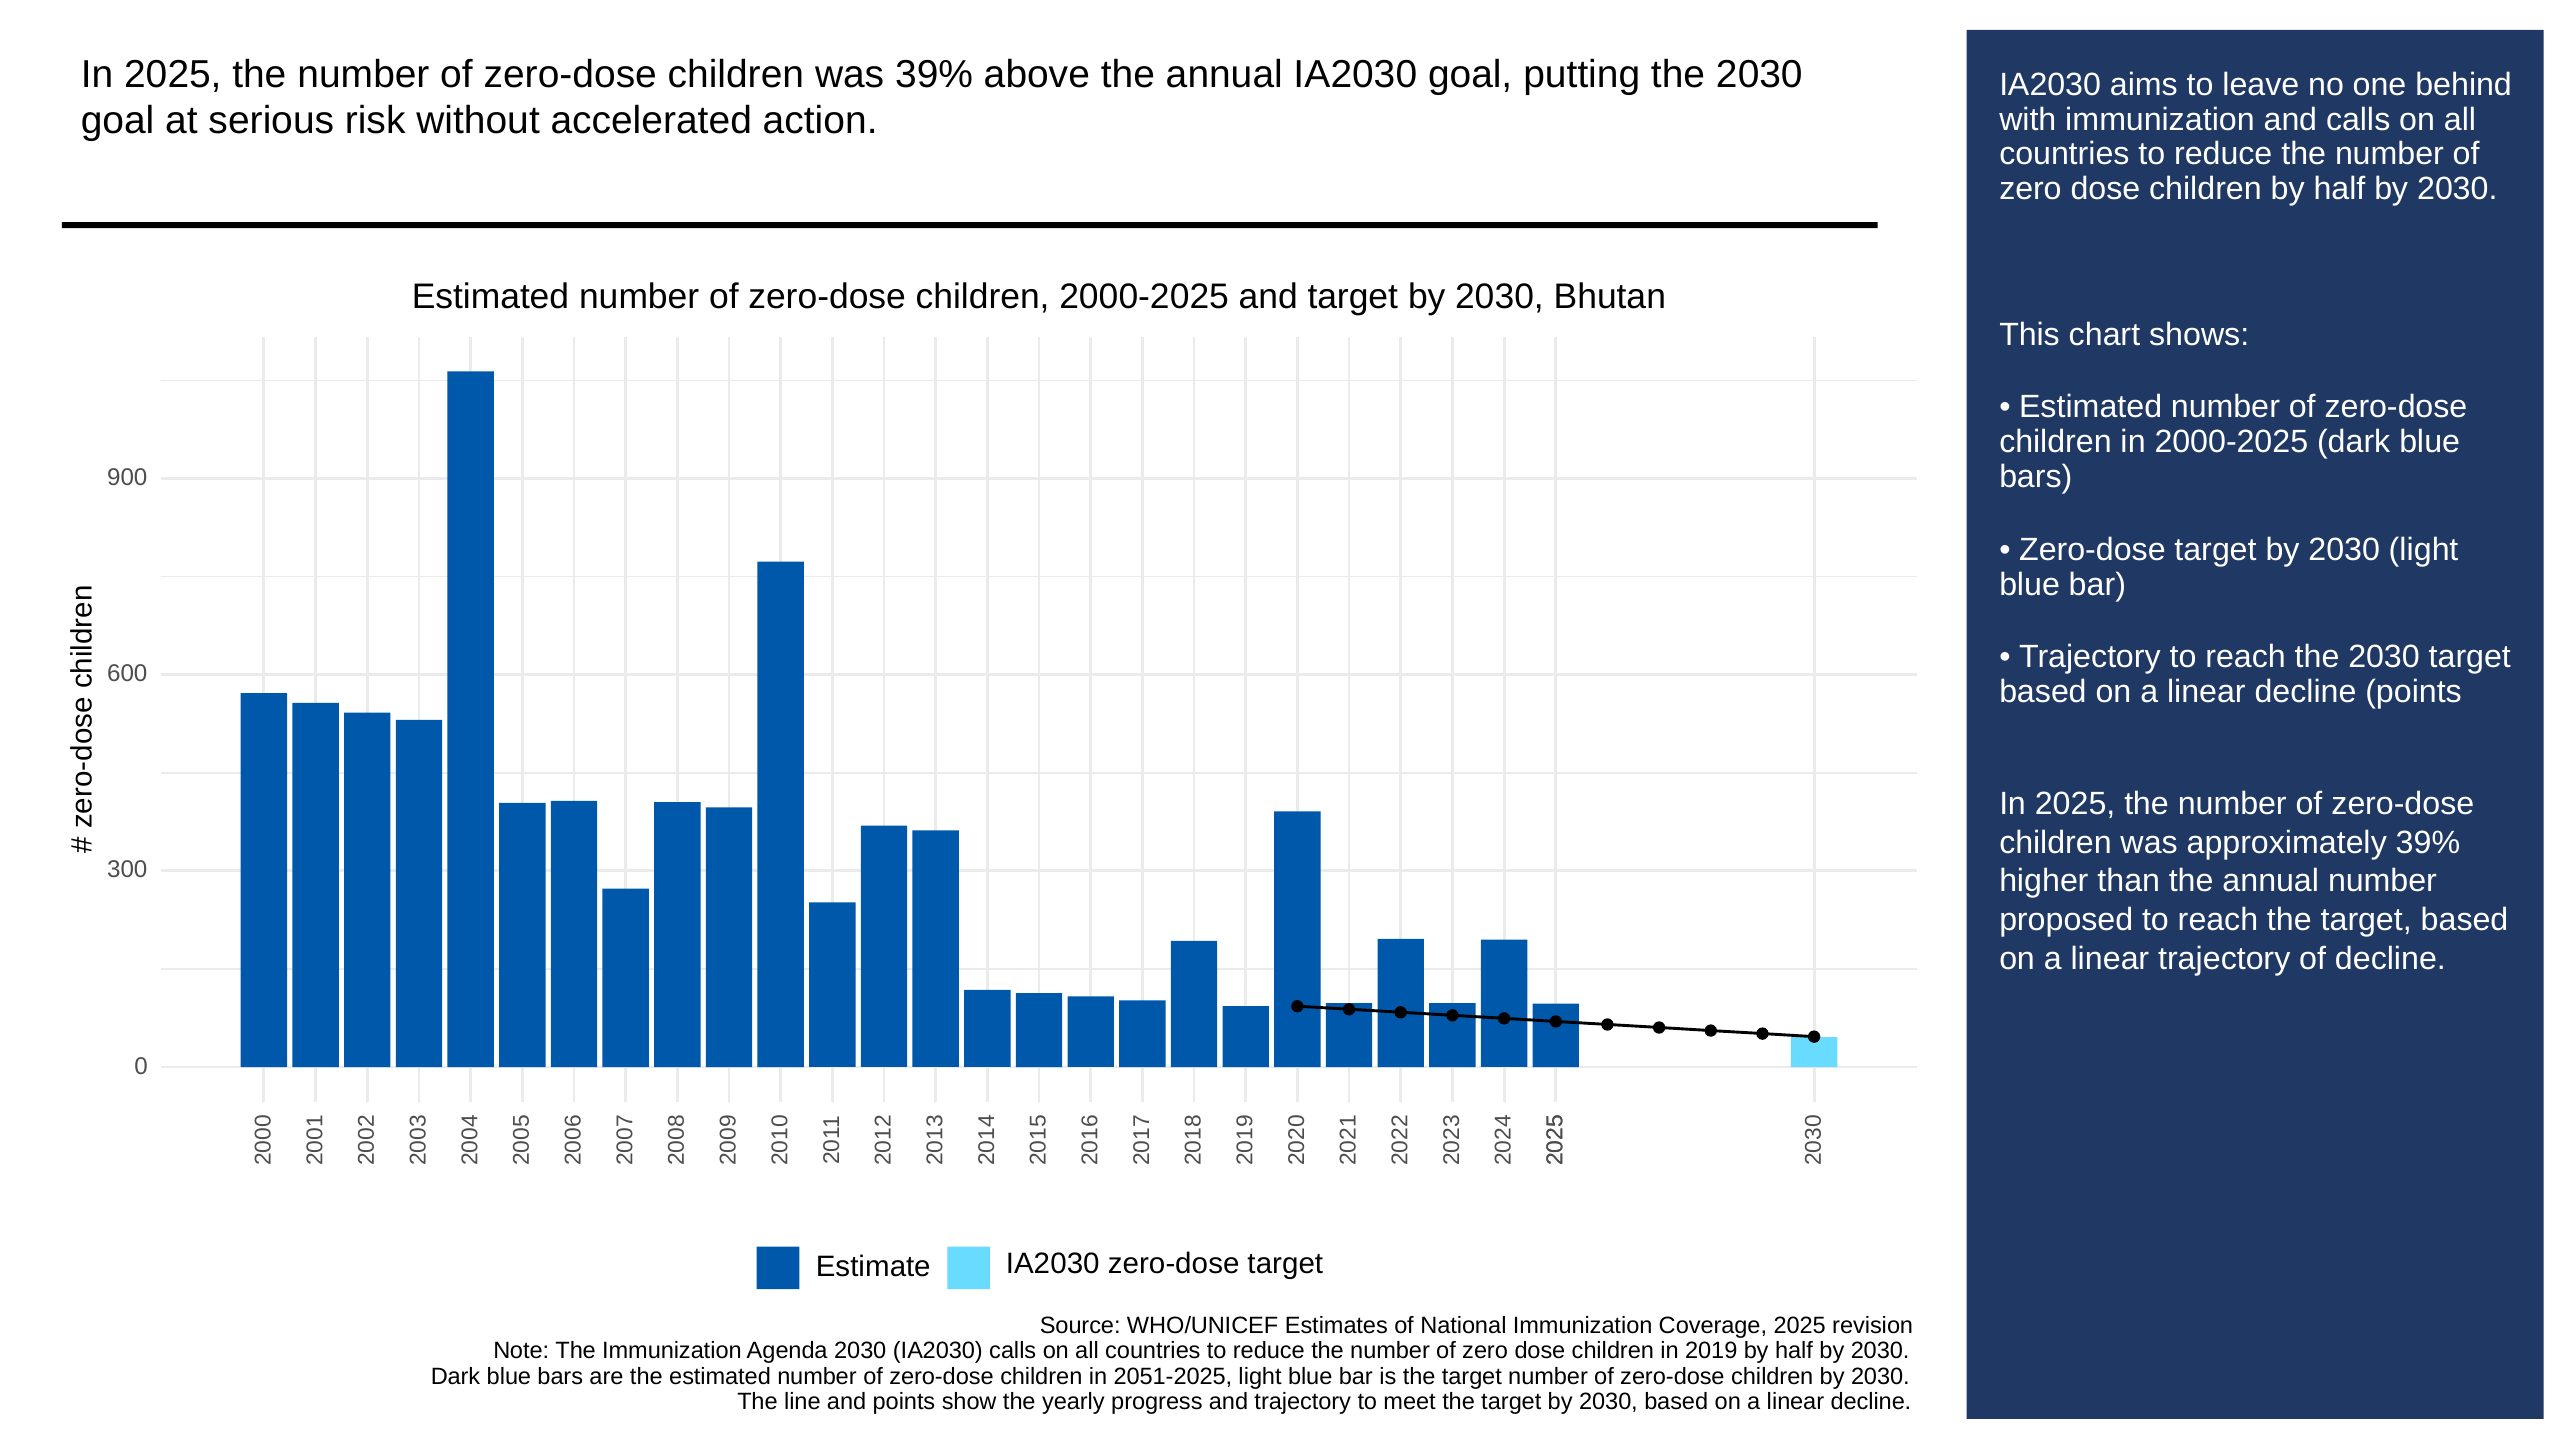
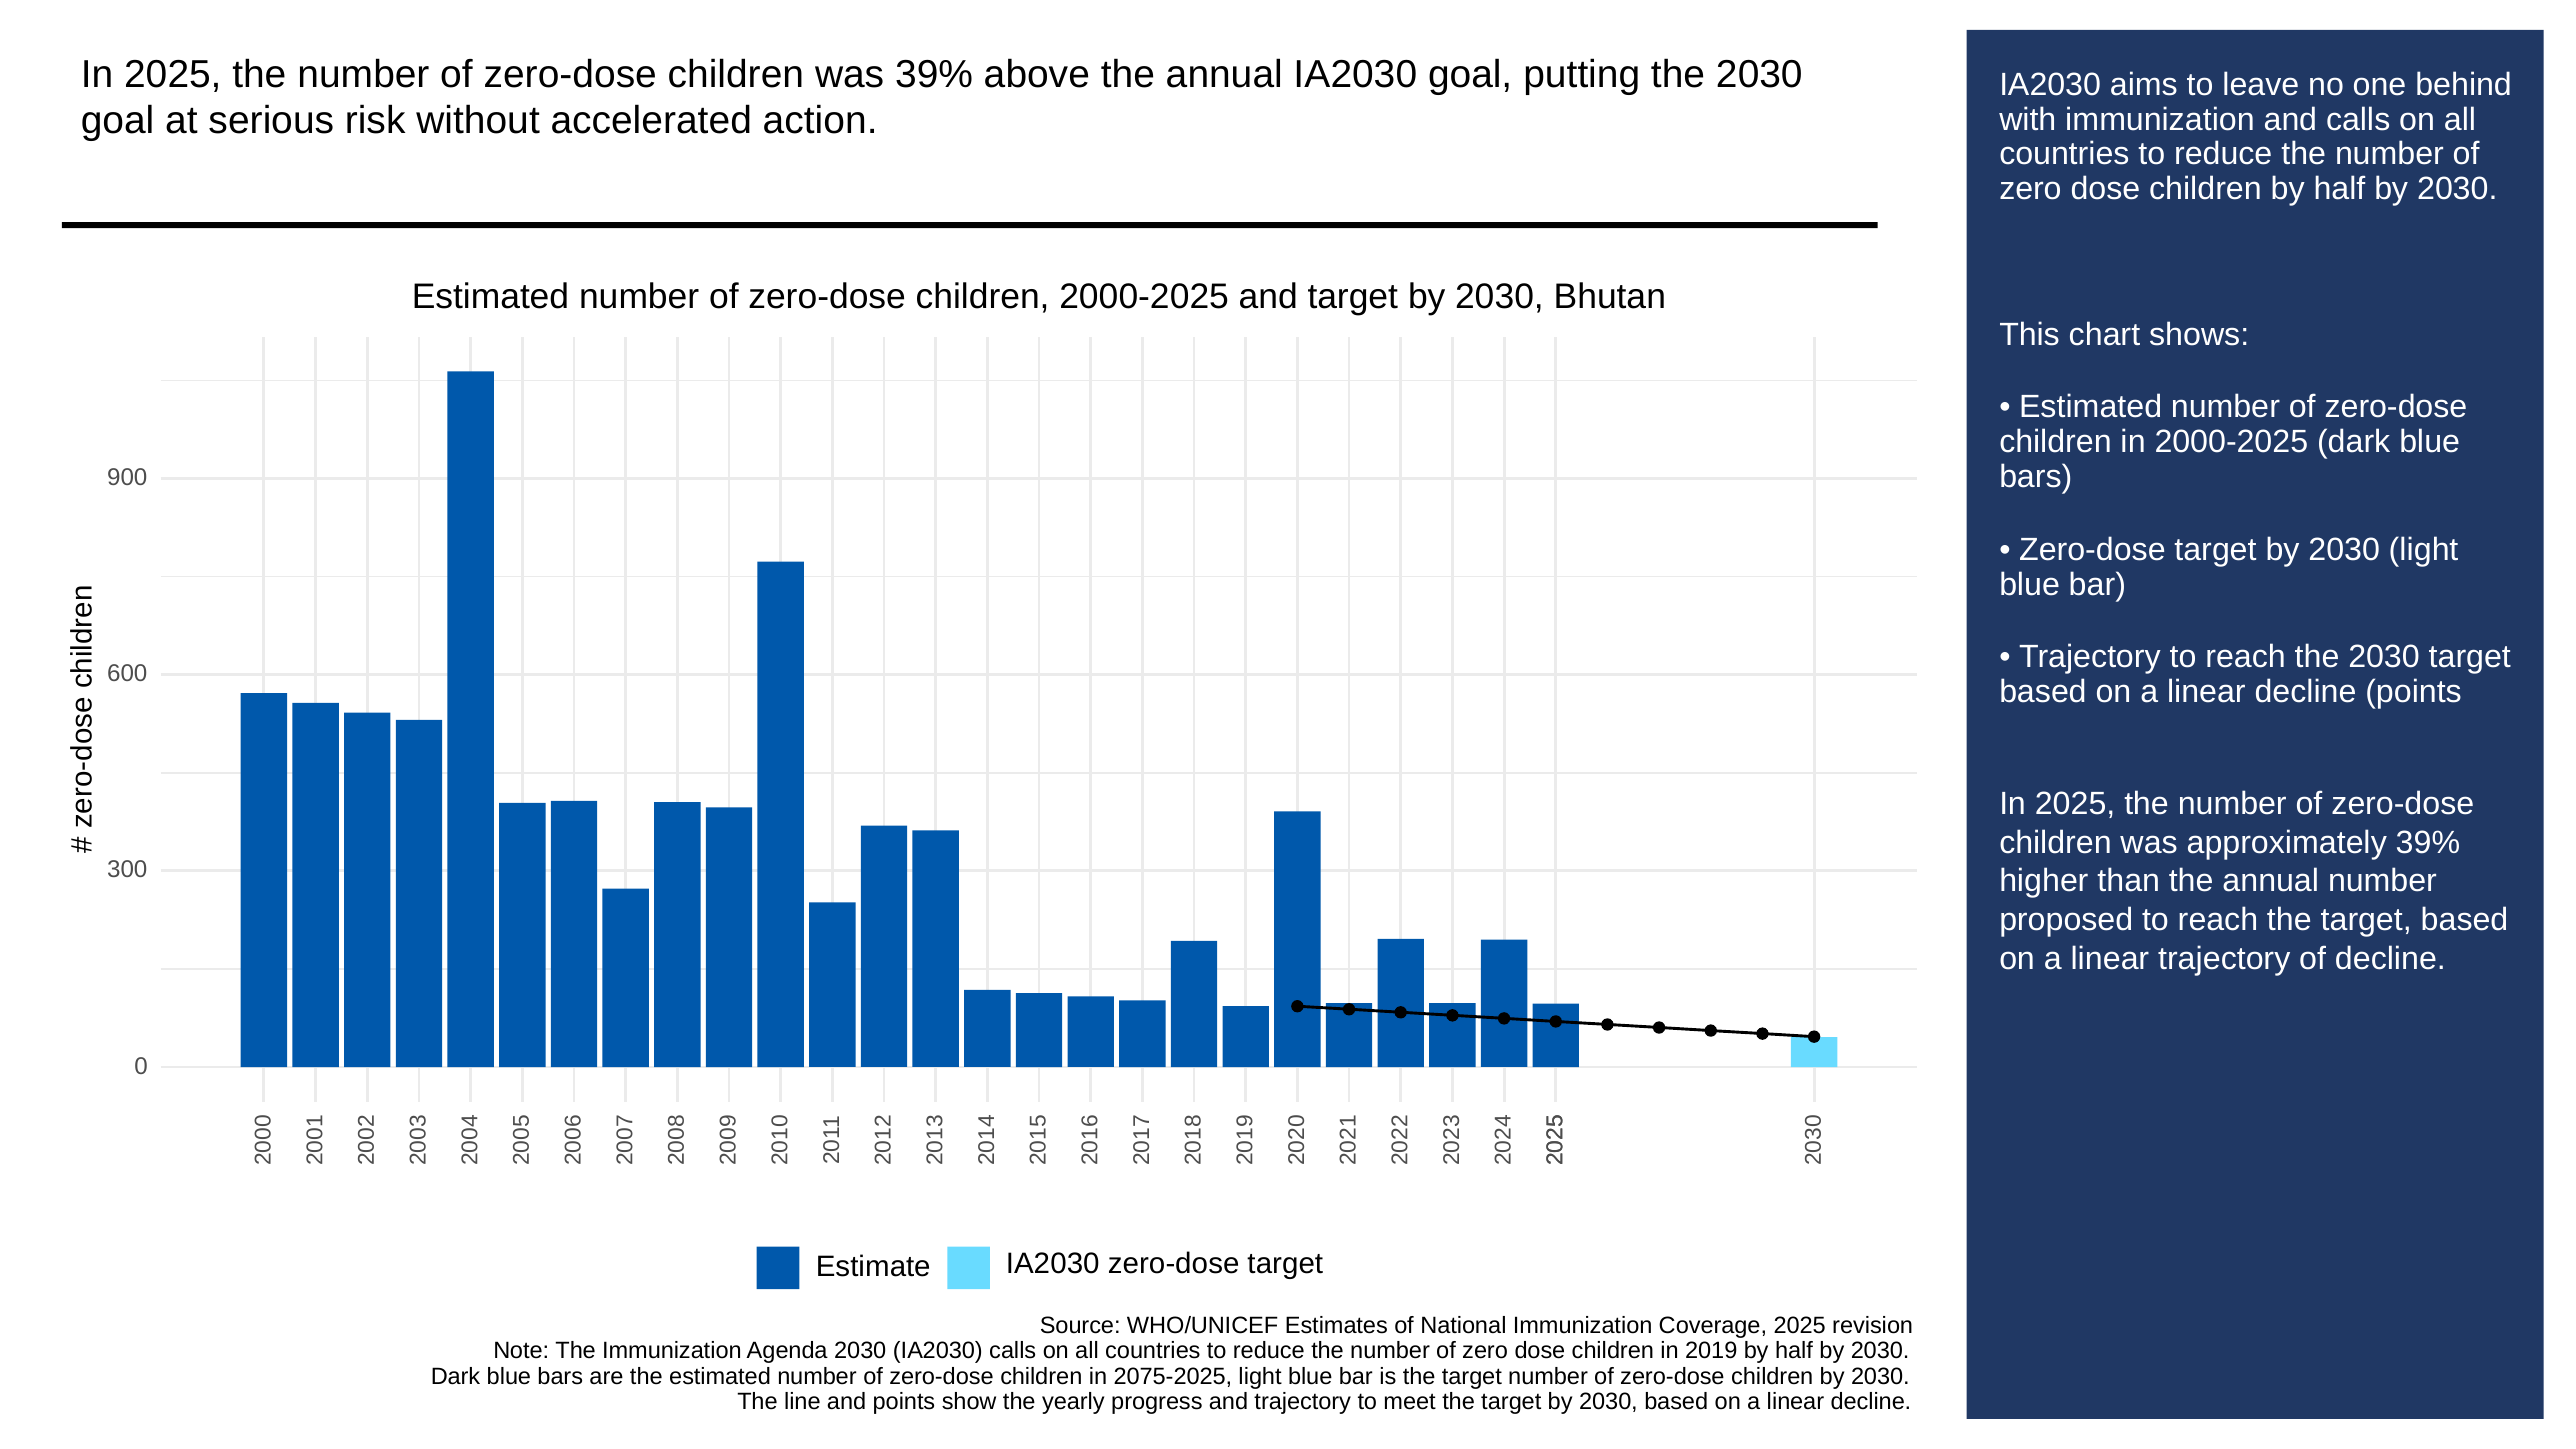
2051-2025: 2051-2025 -> 2075-2025
